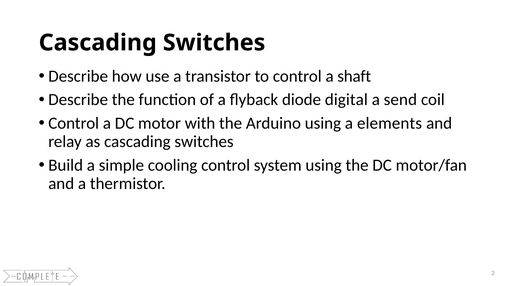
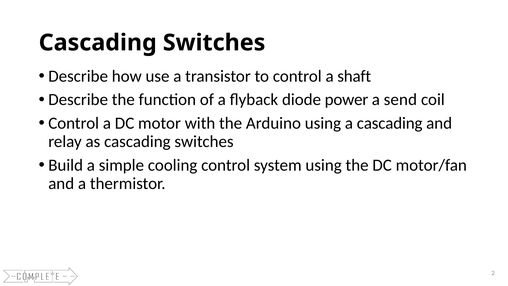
digital: digital -> power
a elements: elements -> cascading
